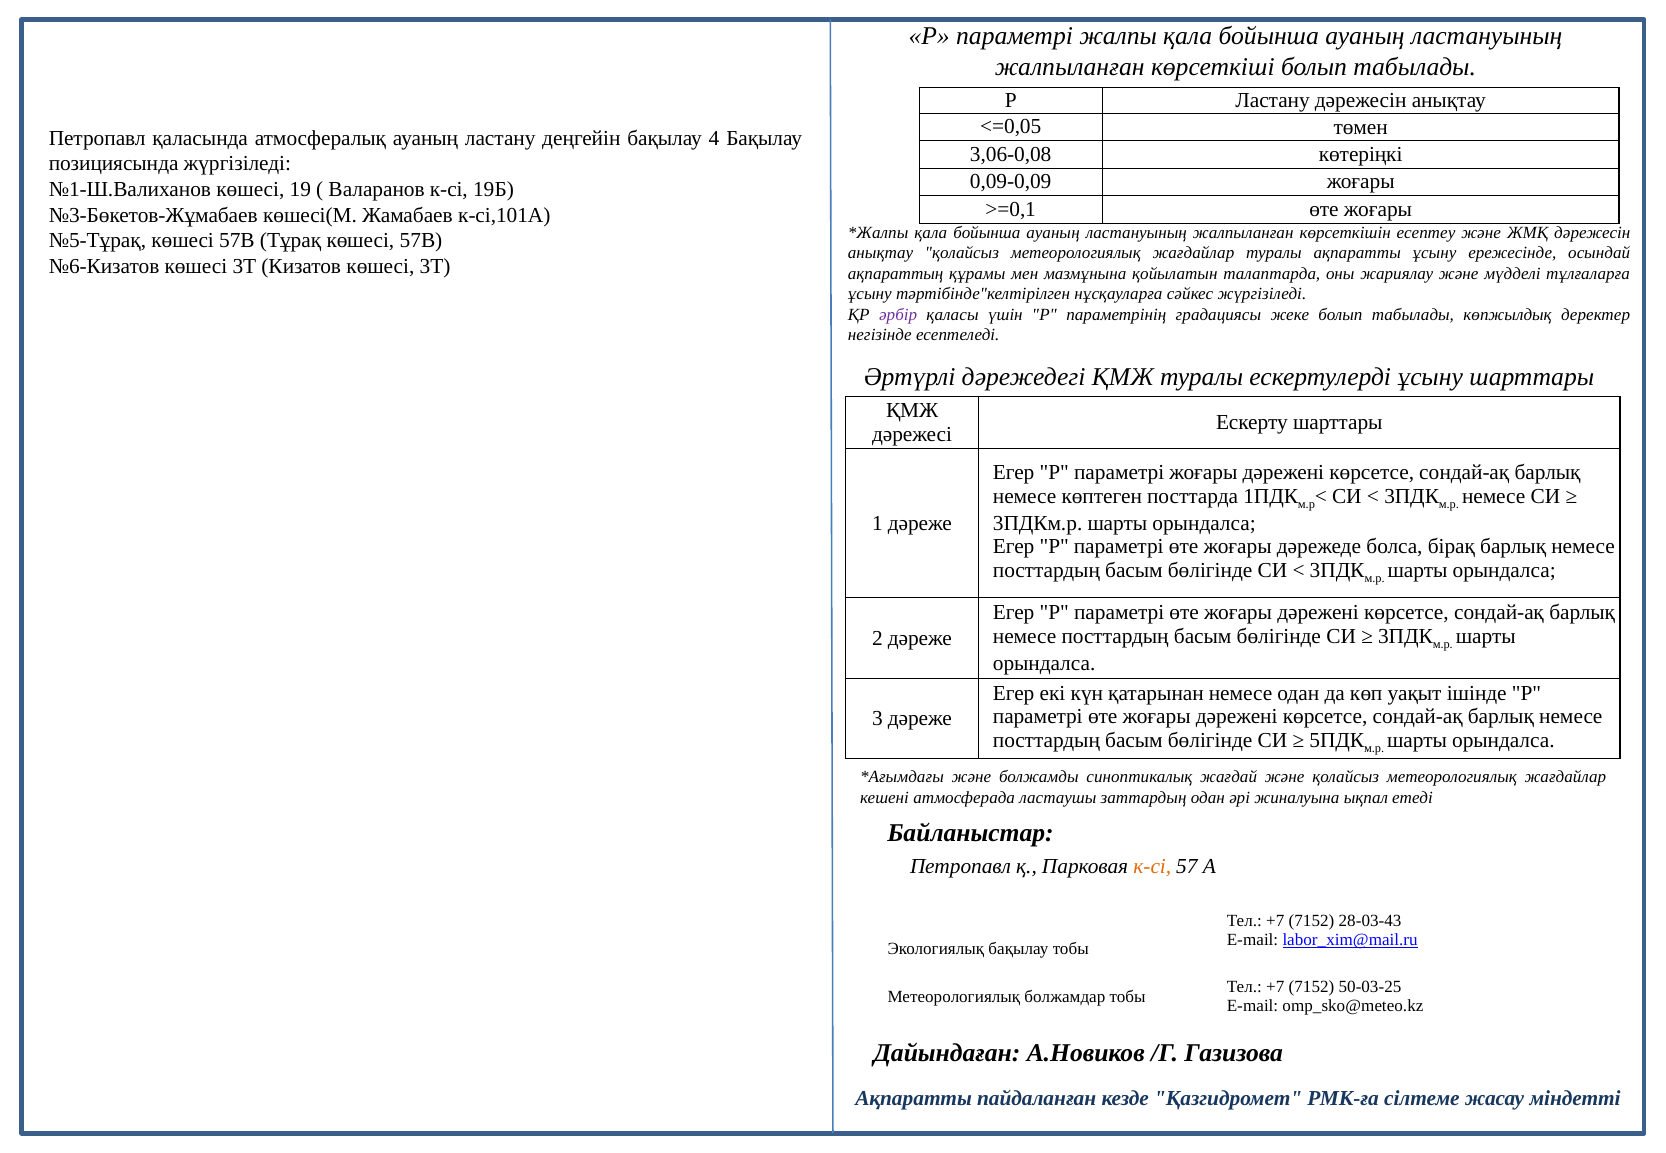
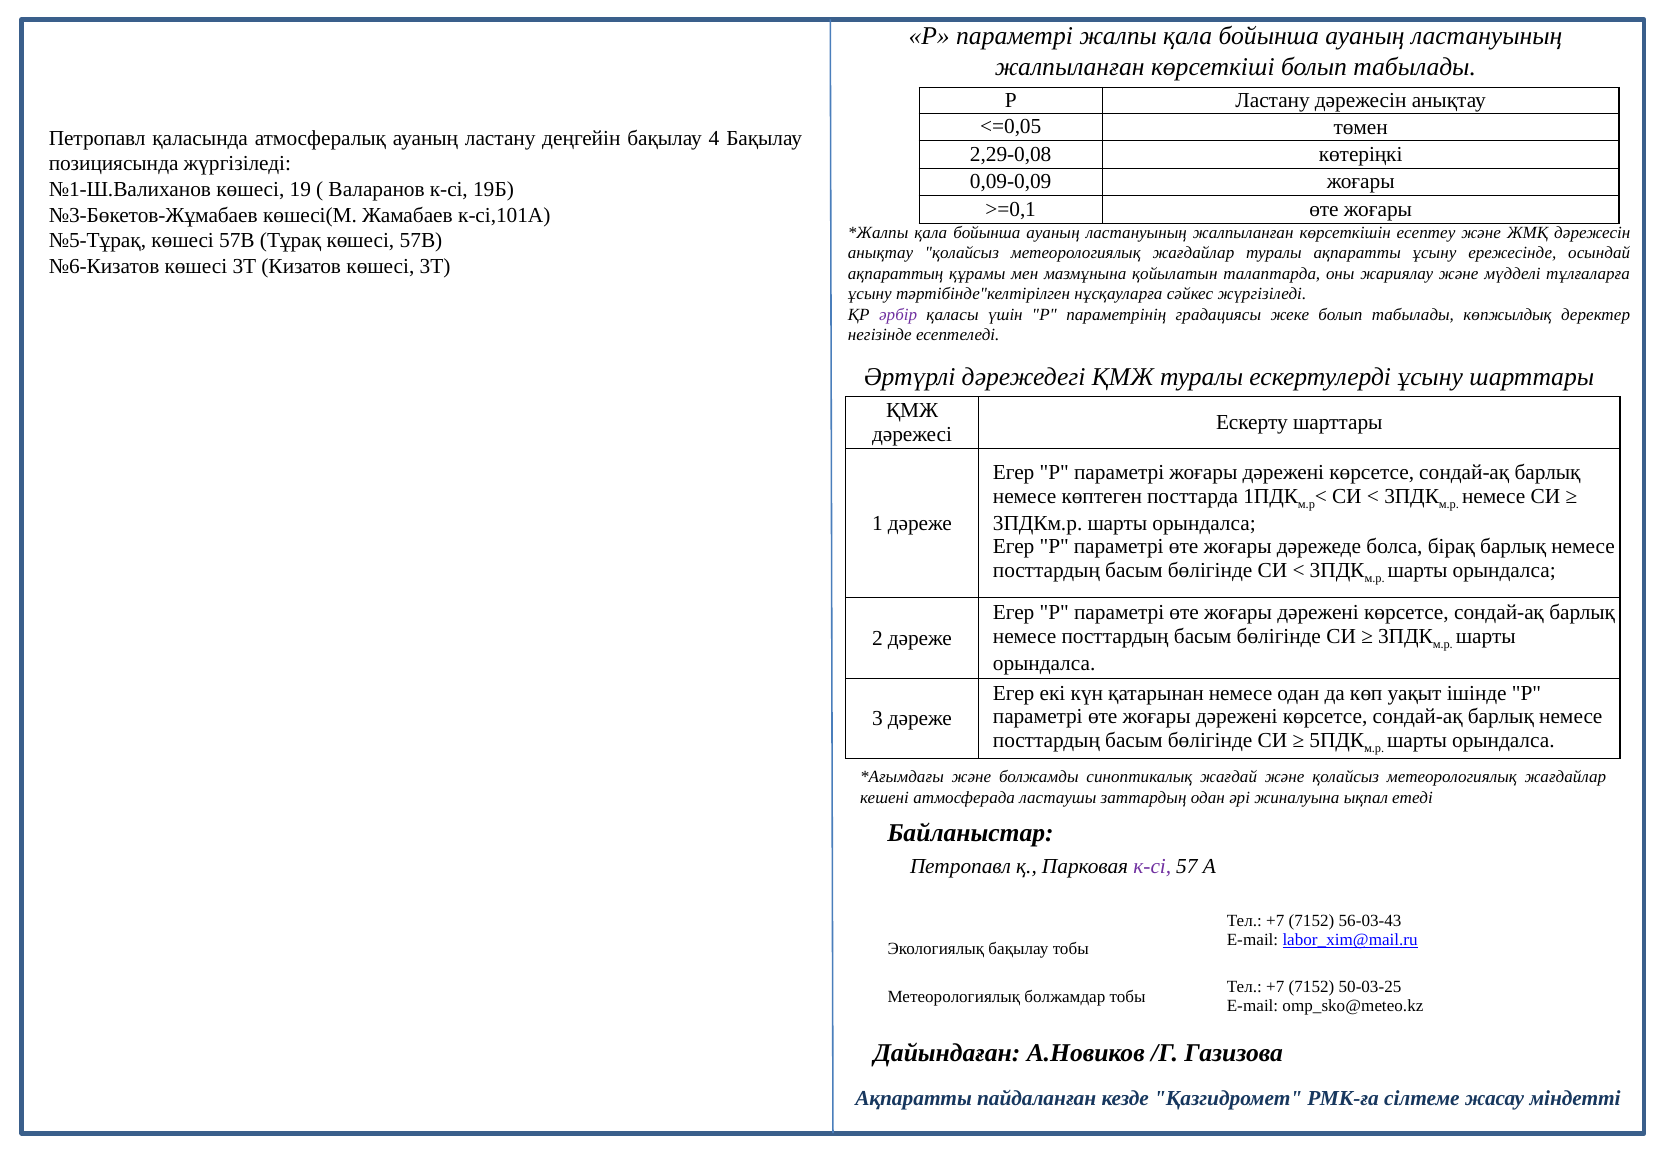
3,06-0,08: 3,06-0,08 -> 2,29-0,08
к-сі at (1152, 867) colour: orange -> purple
28-03-43: 28-03-43 -> 56-03-43
